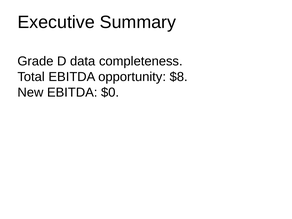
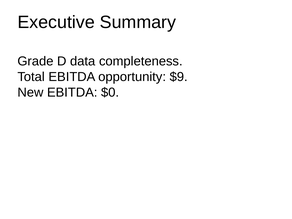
$8: $8 -> $9
